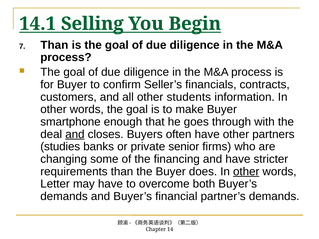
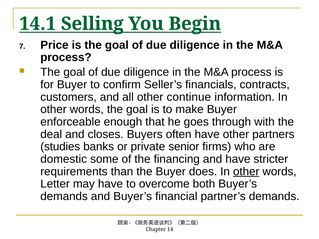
Than at (54, 45): Than -> Price
students: students -> continue
smartphone: smartphone -> enforceable
and at (75, 134) underline: present -> none
changing: changing -> domestic
